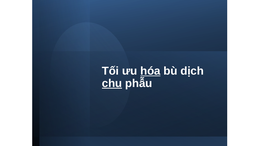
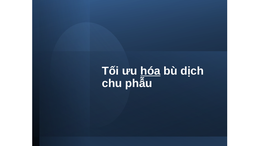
chu underline: present -> none
